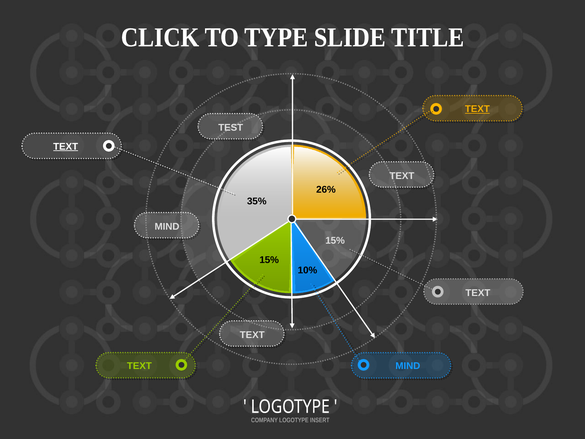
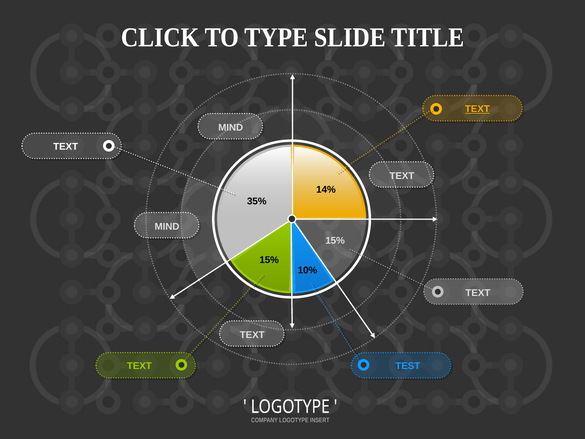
TEST at (231, 128): TEST -> MIND
TEXT at (66, 146) underline: present -> none
26%: 26% -> 14%
MIND at (408, 366): MIND -> TEST
